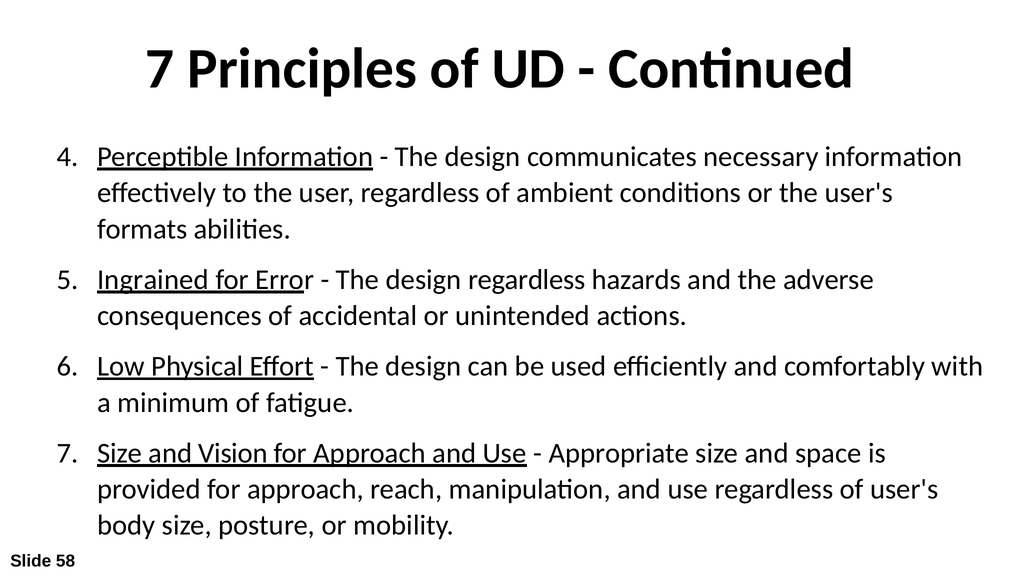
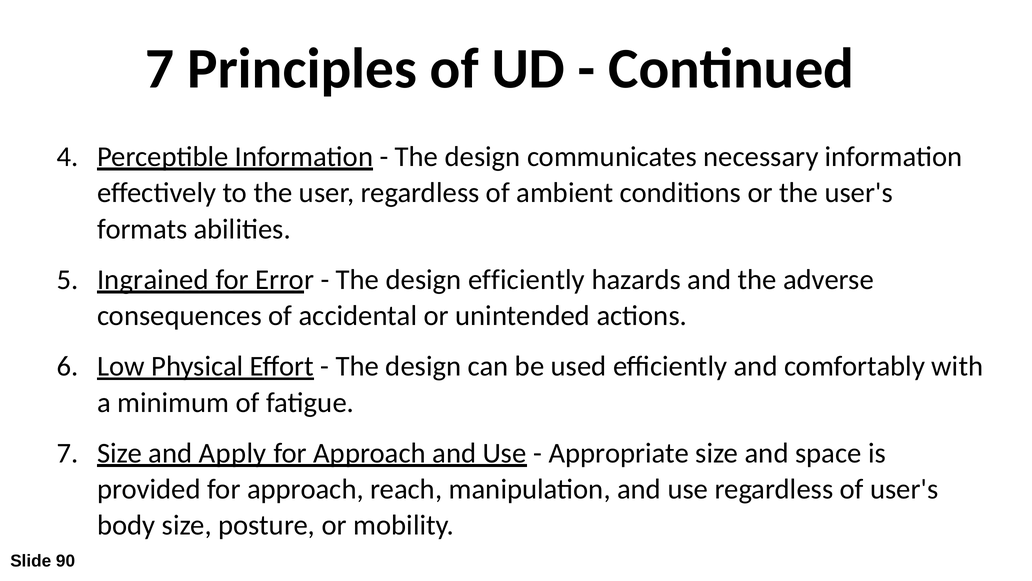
design regardless: regardless -> efficiently
Vision: Vision -> Apply
58: 58 -> 90
